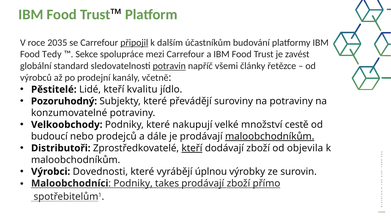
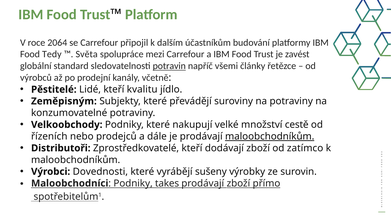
2035: 2035 -> 2064
připojil underline: present -> none
Sekce: Sekce -> Světa
Pozoruhodný: Pozoruhodný -> Zeměpisným
budoucí: budoucí -> řízeních
kteří at (192, 148) underline: present -> none
objevila: objevila -> zatímco
úplnou: úplnou -> sušeny
